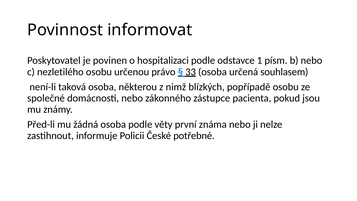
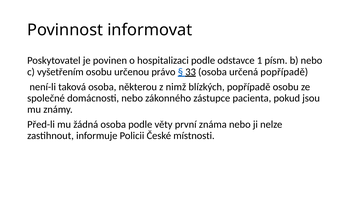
nezletilého: nezletilého -> vyšetřením
určená souhlasem: souhlasem -> popřípadě
potřebné: potřebné -> místnosti
